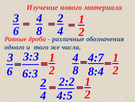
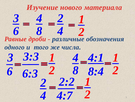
4:7: 4:7 -> 4:1
4:5: 4:5 -> 4:7
